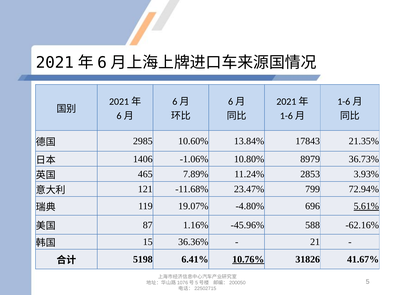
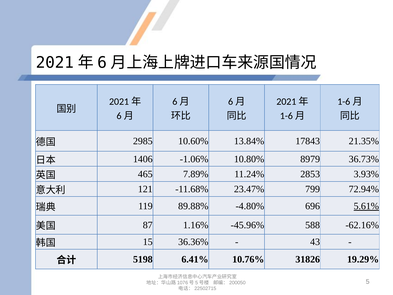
19.07%: 19.07% -> 89.88%
21: 21 -> 43
10.76% underline: present -> none
41.67%: 41.67% -> 19.29%
